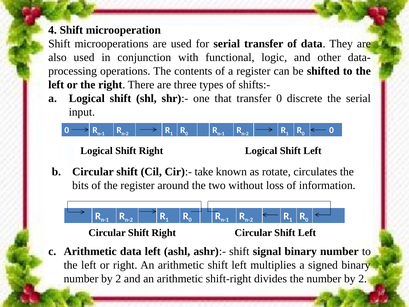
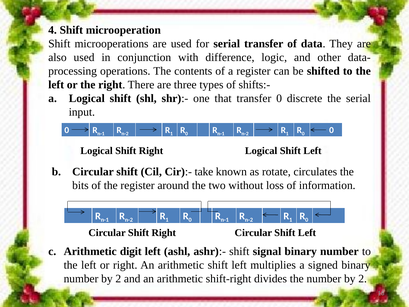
functional: functional -> difference
Arithmetic data: data -> digit
